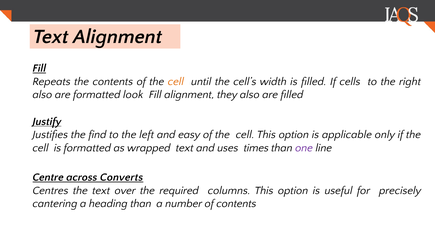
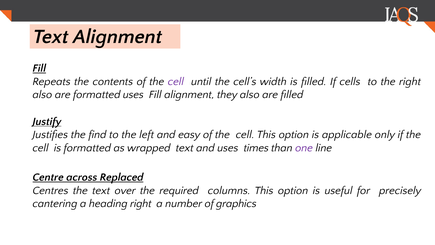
cell at (176, 81) colour: orange -> purple
formatted look: look -> uses
Converts: Converts -> Replaced
heading than: than -> right
of contents: contents -> graphics
